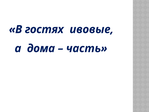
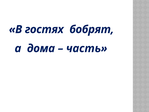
ивовые: ивовые -> бобрят
